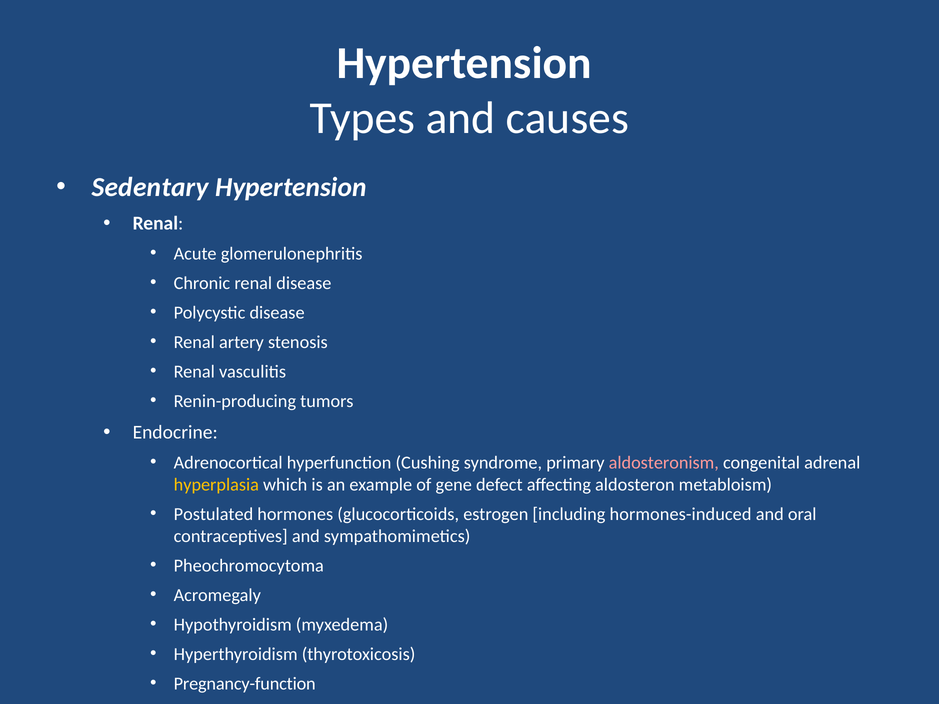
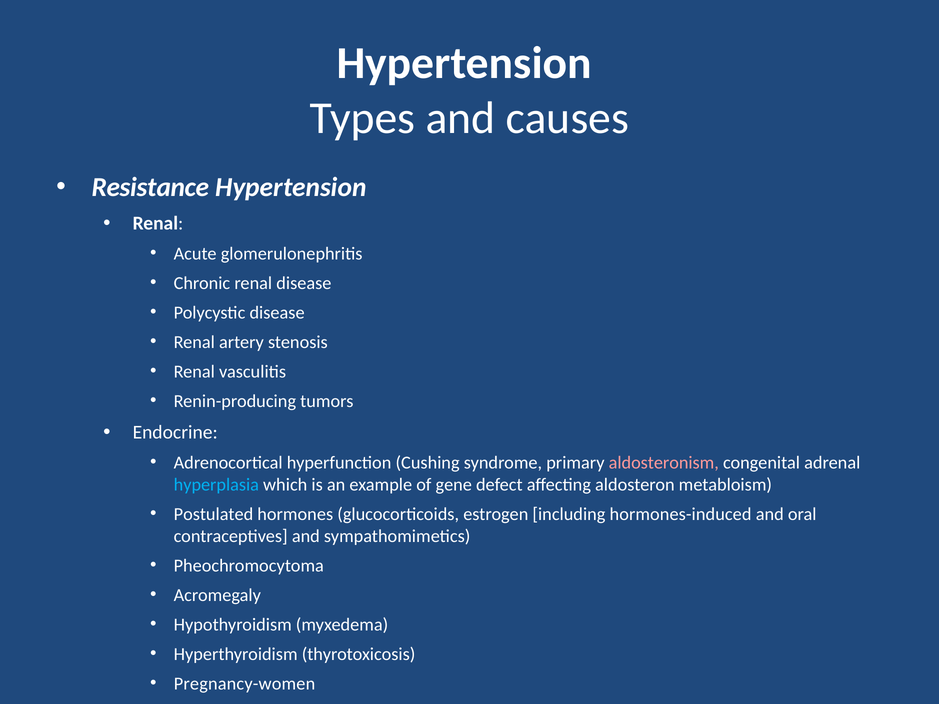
Sedentary: Sedentary -> Resistance
hyperplasia colour: yellow -> light blue
Pregnancy-function: Pregnancy-function -> Pregnancy-women
